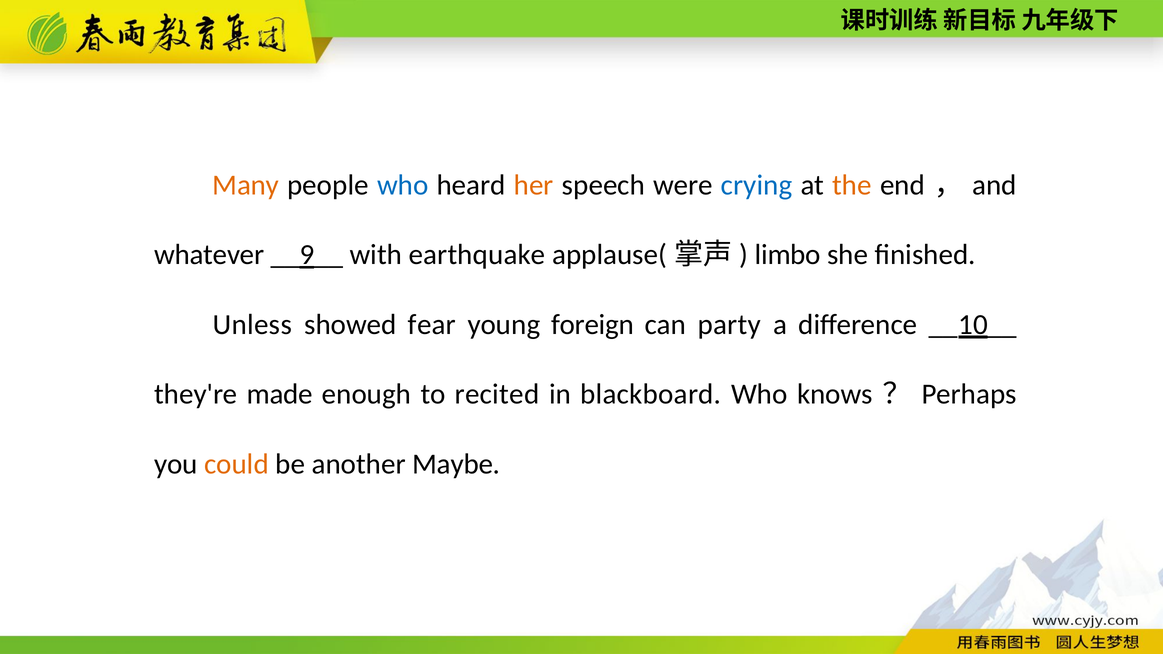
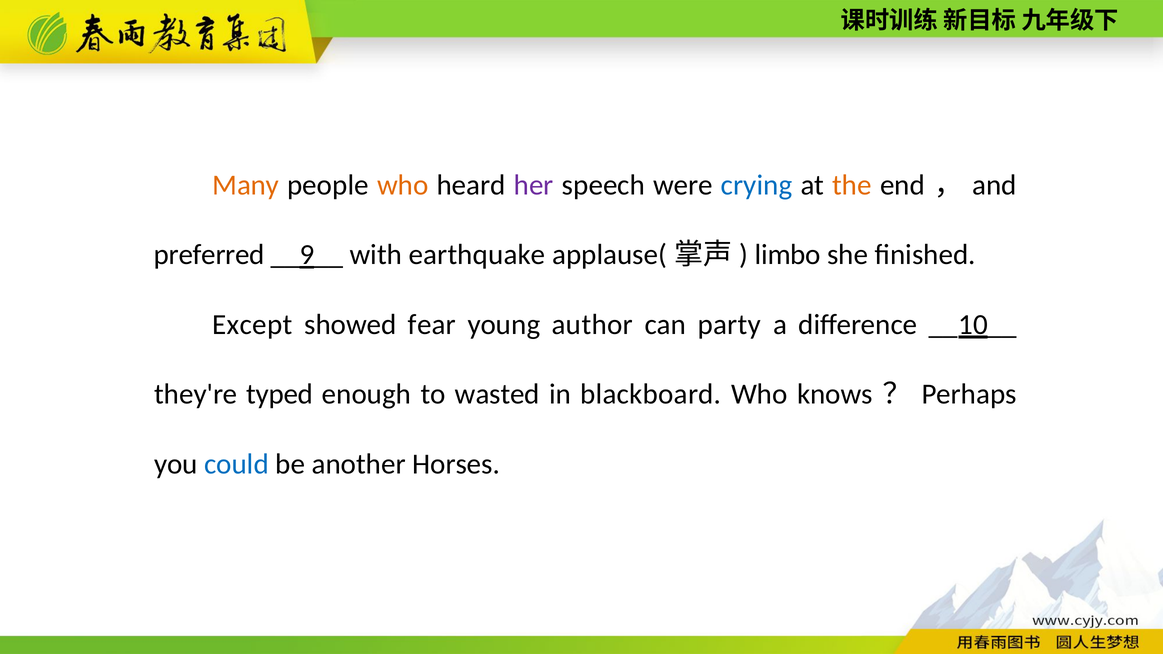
who at (403, 185) colour: blue -> orange
her colour: orange -> purple
whatever: whatever -> preferred
Unless: Unless -> Except
foreign: foreign -> author
made: made -> typed
recited: recited -> wasted
could colour: orange -> blue
Maybe: Maybe -> Horses
